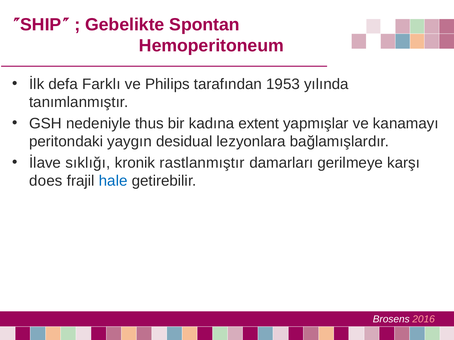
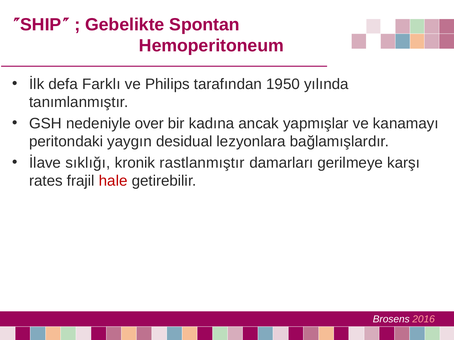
1953: 1953 -> 1950
thus: thus -> over
extent: extent -> ancak
does: does -> rates
hale colour: blue -> red
